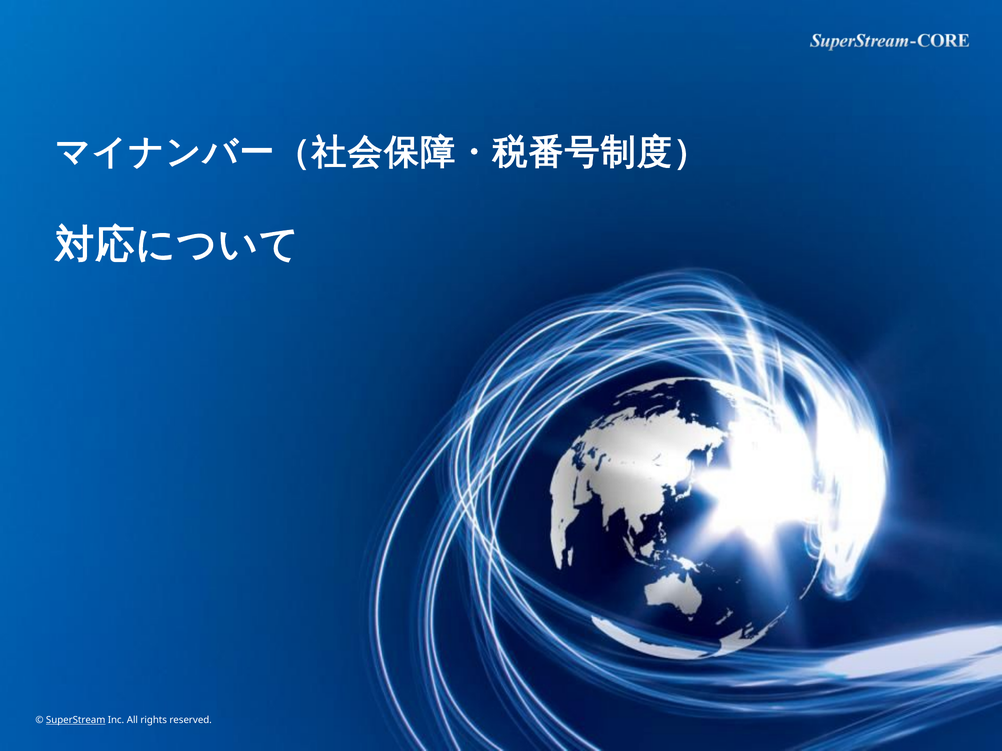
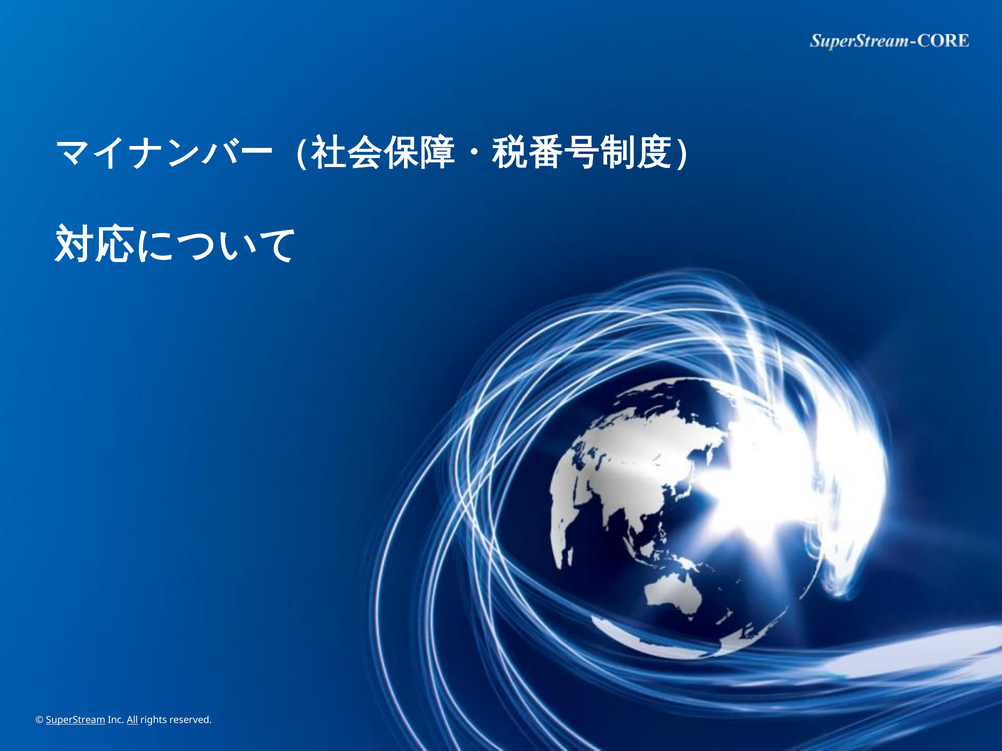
All underline: none -> present
